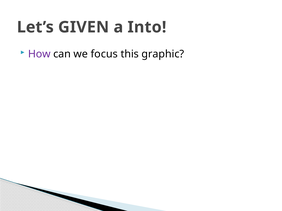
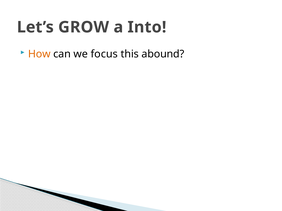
GIVEN: GIVEN -> GROW
How colour: purple -> orange
graphic: graphic -> abound
